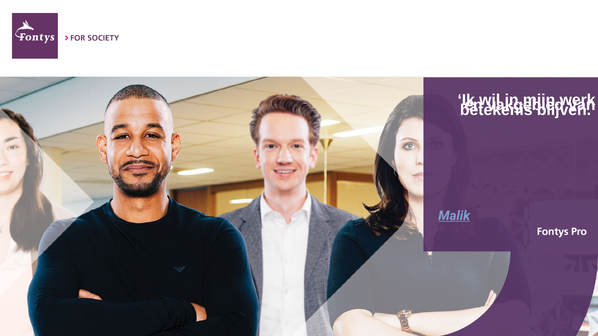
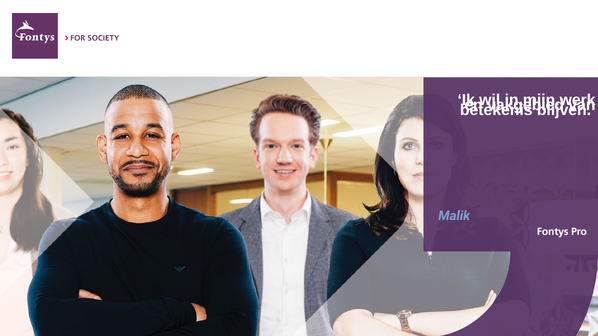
Malik underline: present -> none
